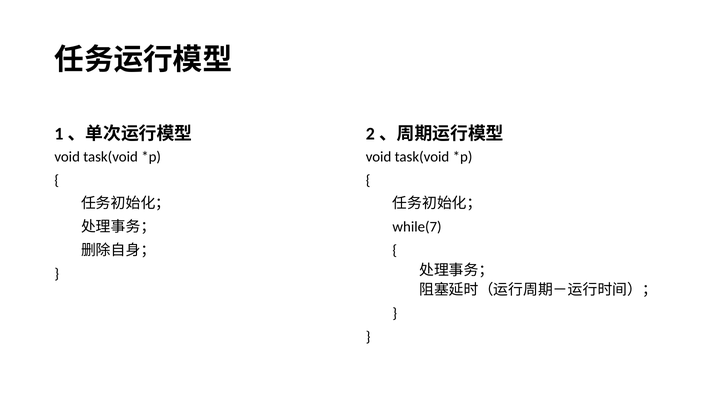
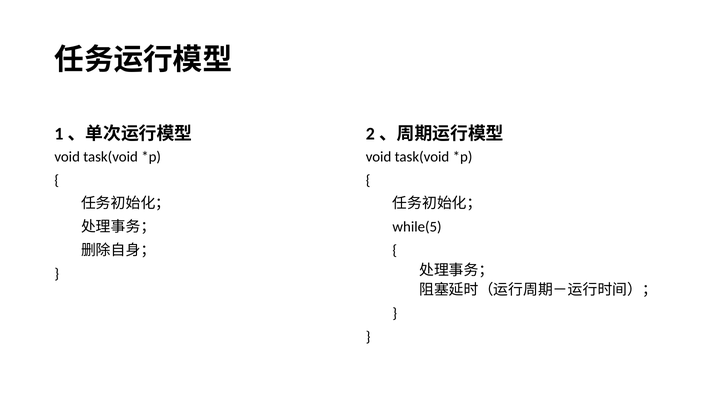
while(7: while(7 -> while(5
